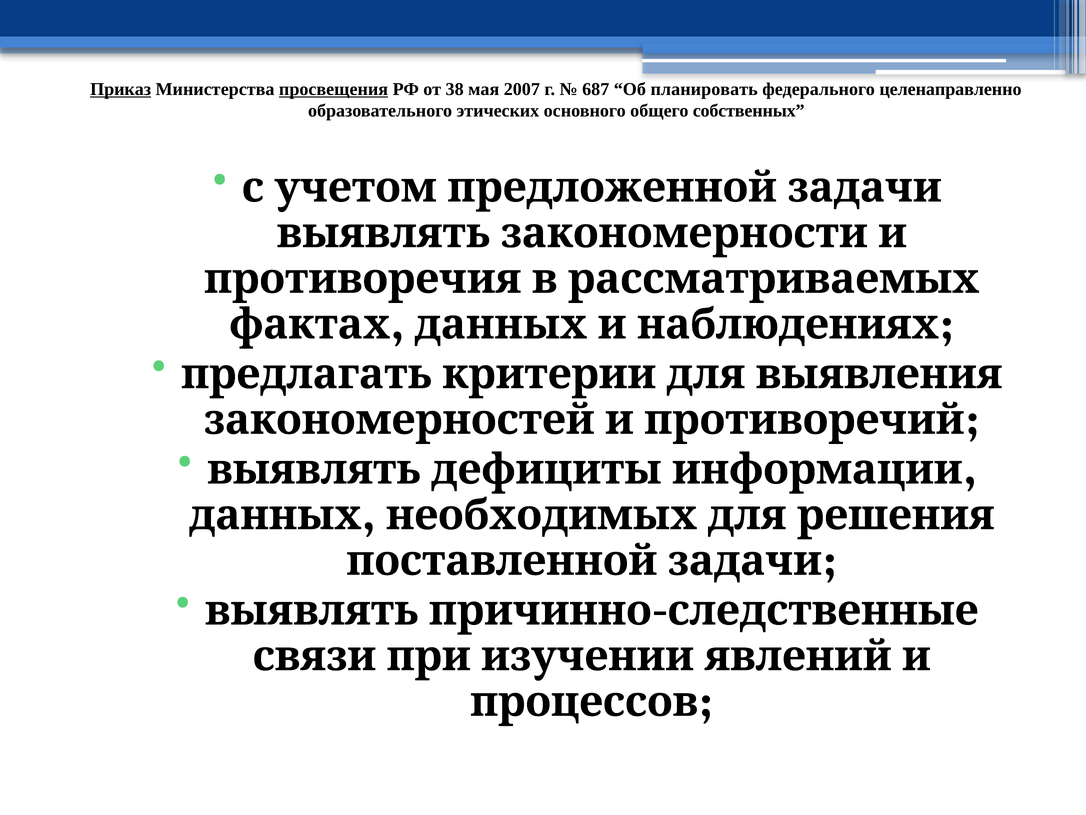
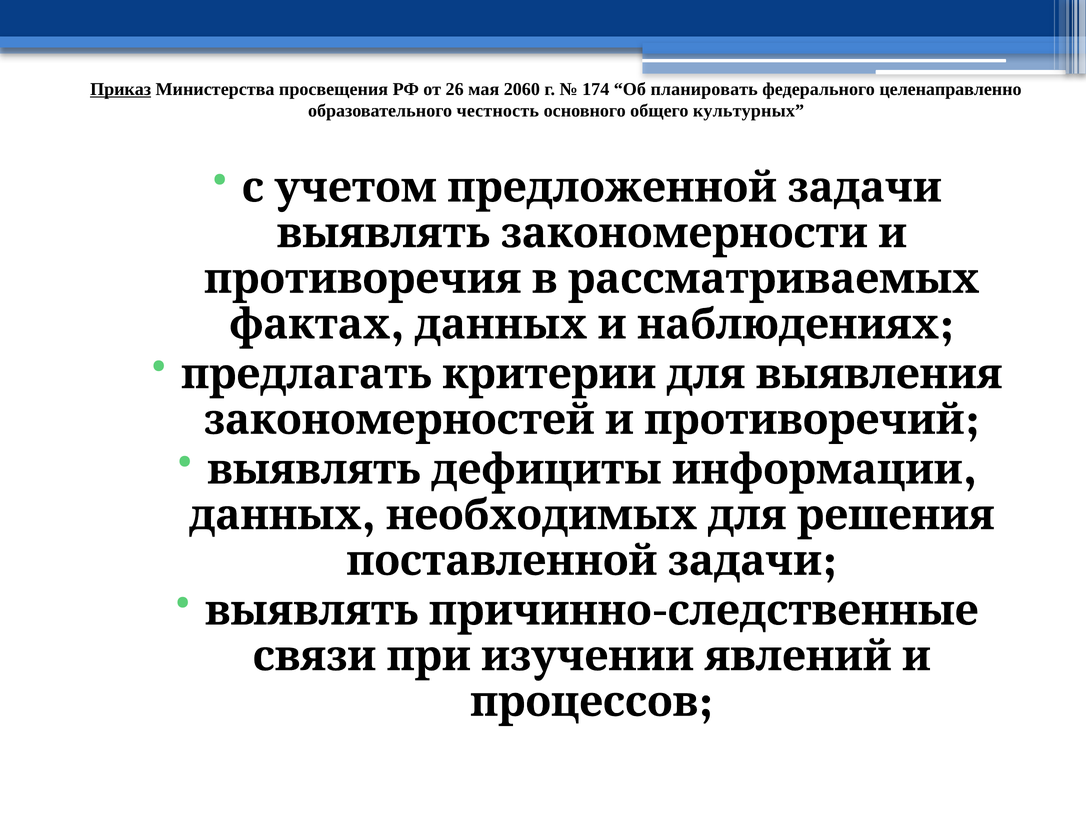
просвещения underline: present -> none
38: 38 -> 26
2007: 2007 -> 2060
687: 687 -> 174
этических: этических -> честность
собственных: собственных -> культурных
